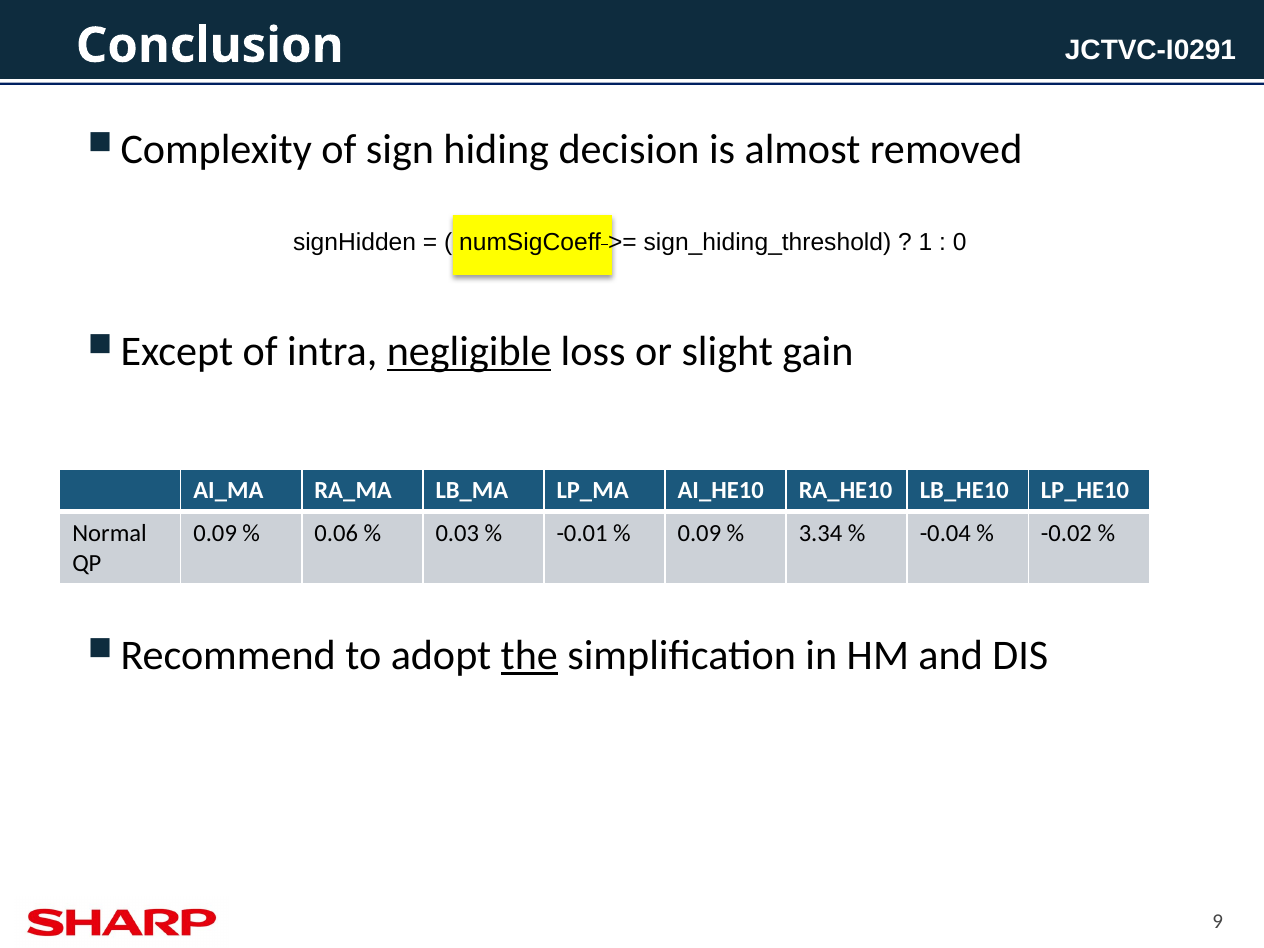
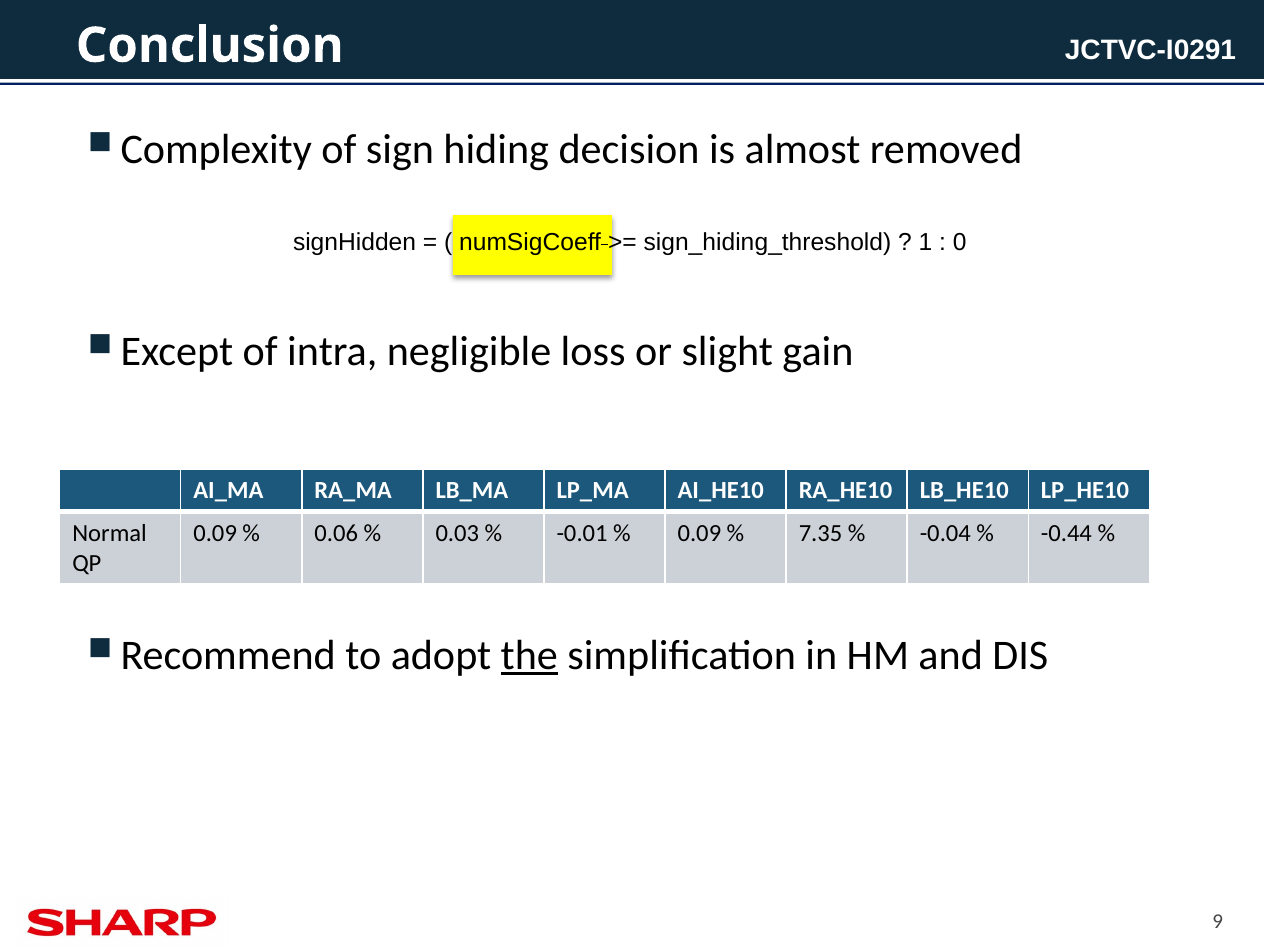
negligible underline: present -> none
3.34: 3.34 -> 7.35
-0.02: -0.02 -> -0.44
